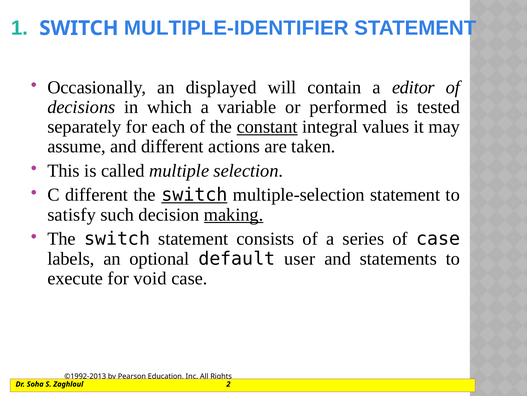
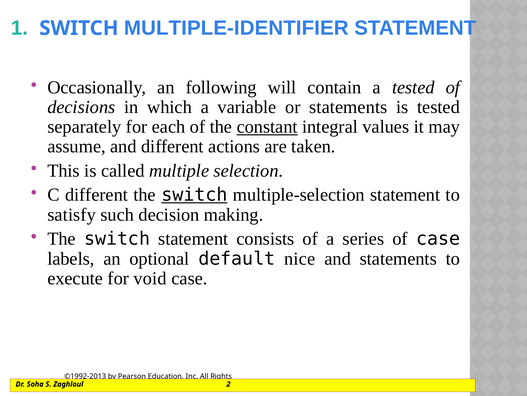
displayed: displayed -> following
a editor: editor -> tested
or performed: performed -> statements
making underline: present -> none
user: user -> nice
